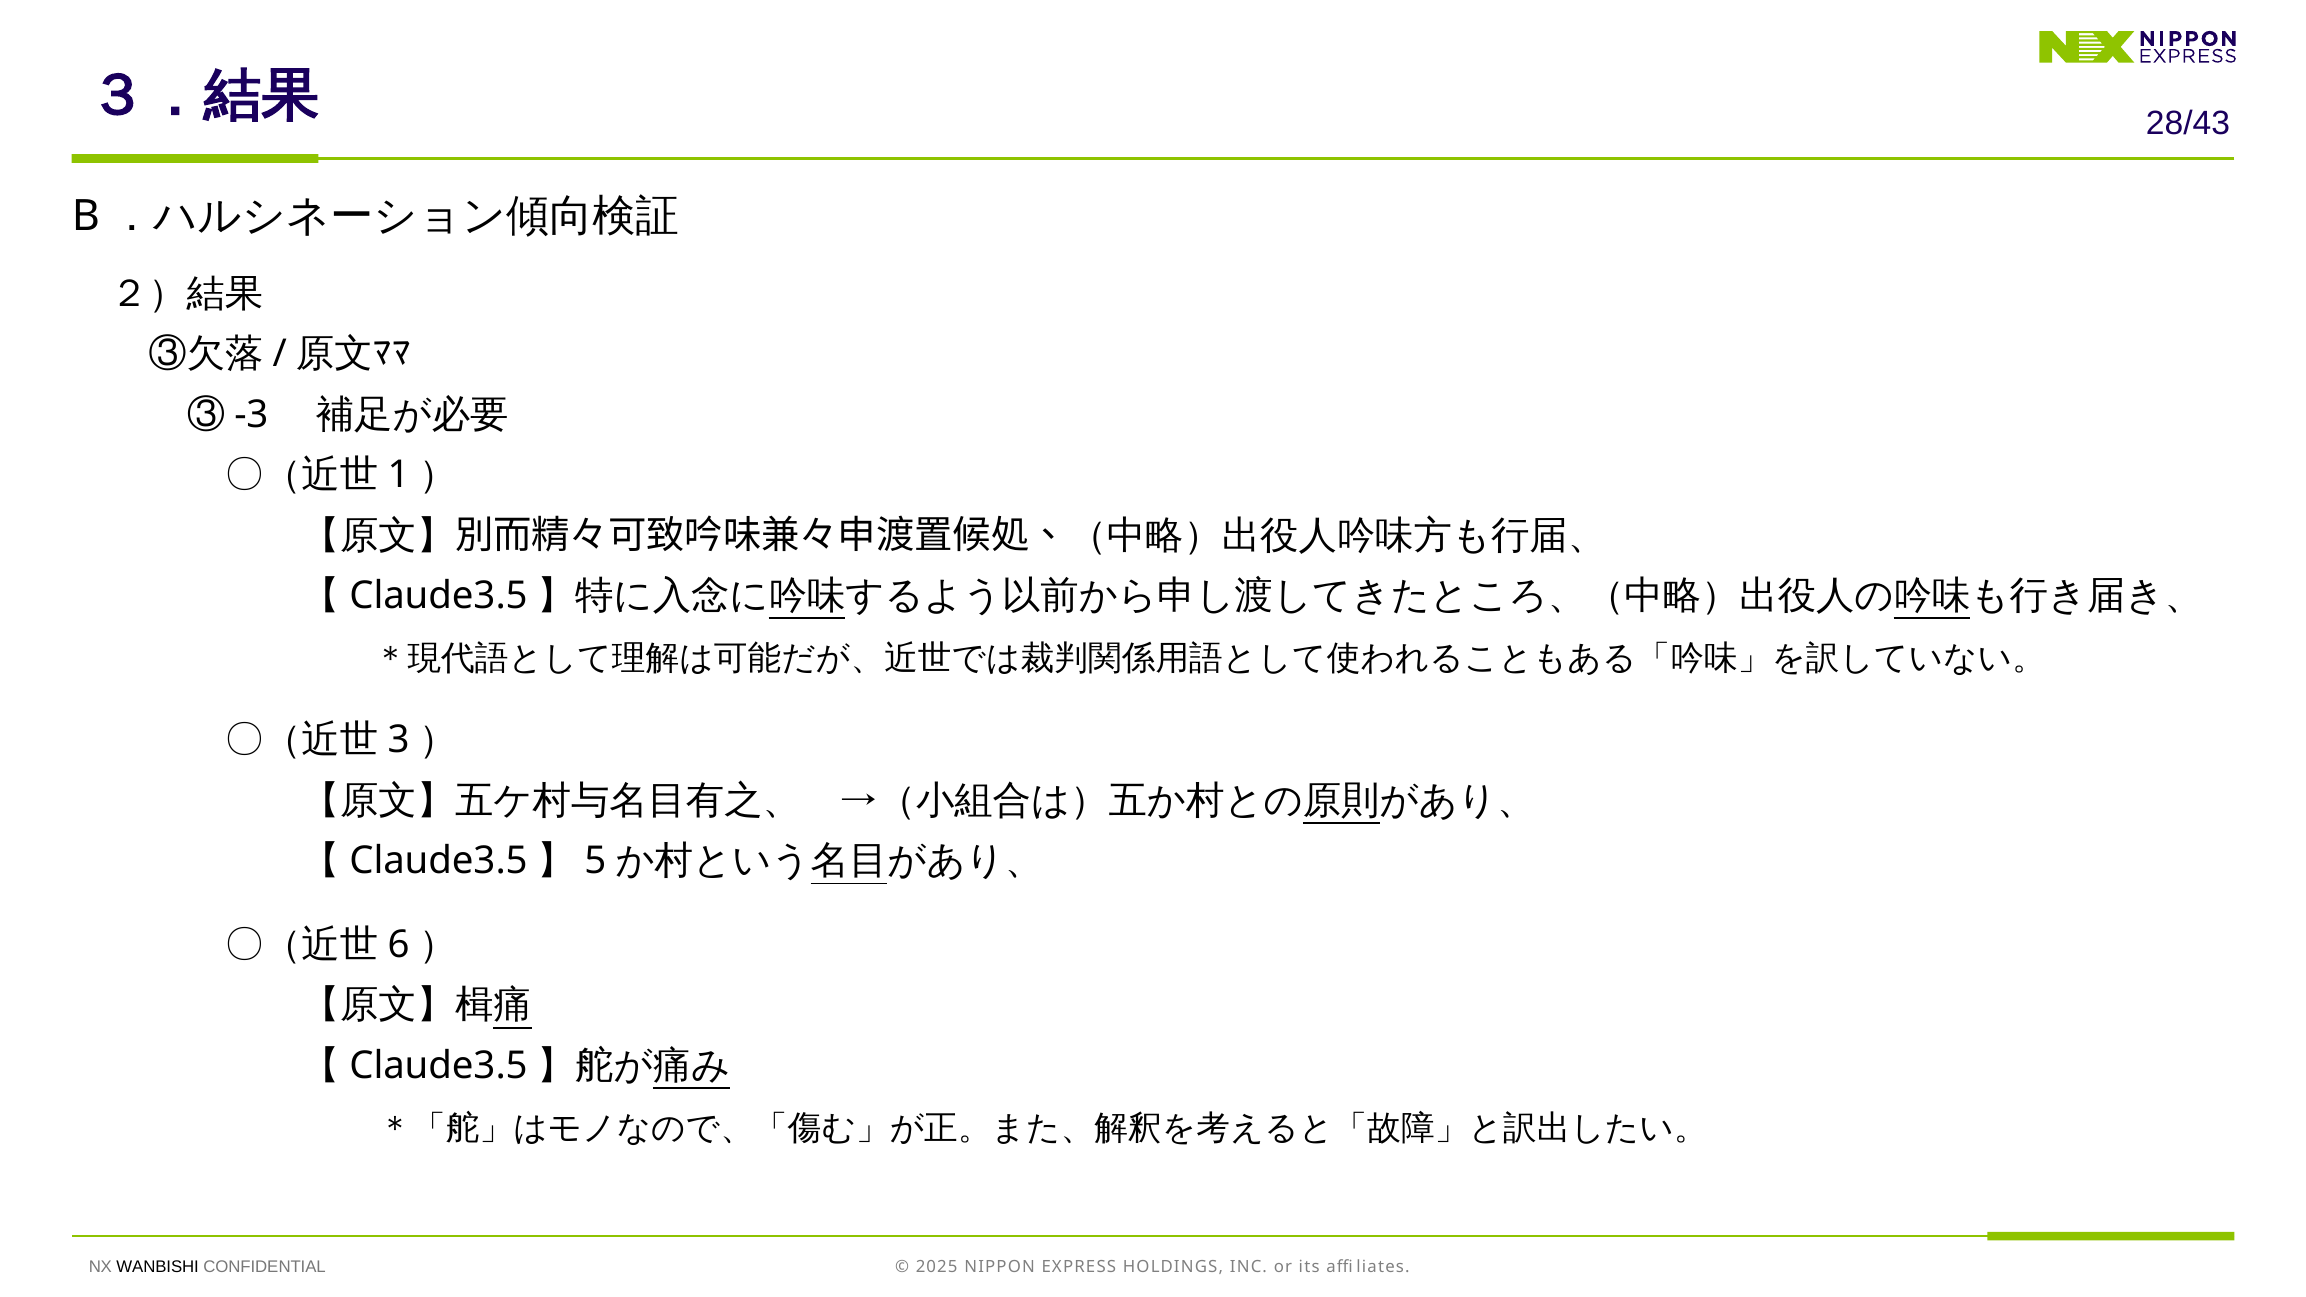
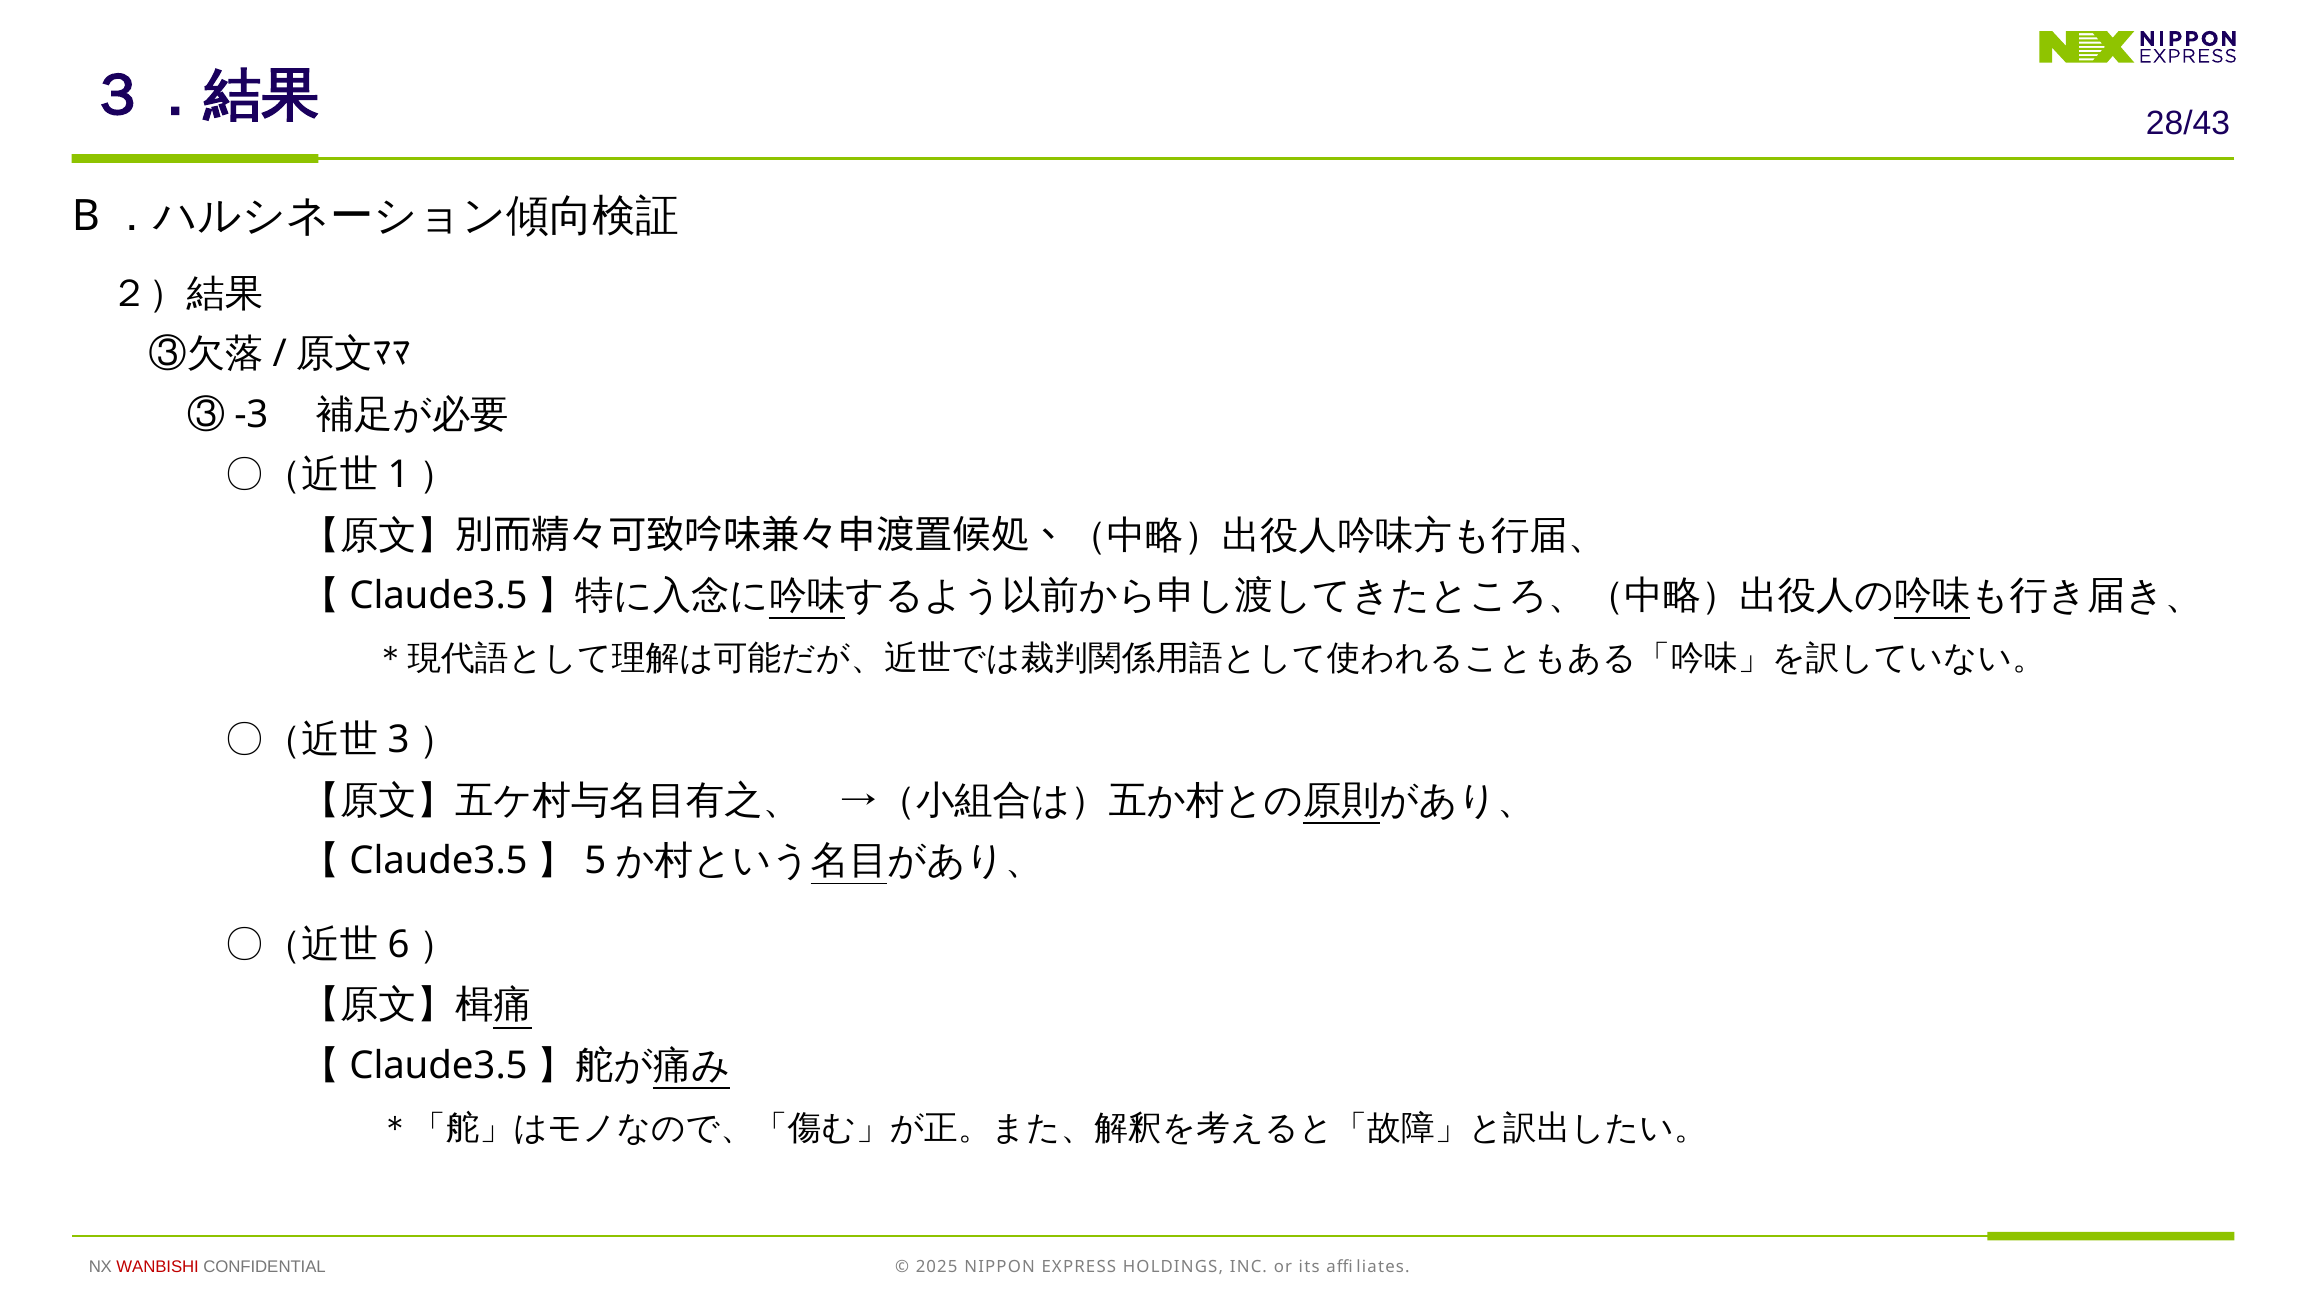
WANBISHI colour: black -> red
